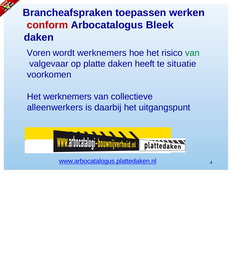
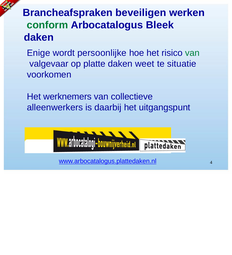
toepassen: toepassen -> beveiligen
conform colour: red -> green
Voren: Voren -> Enige
wordt werknemers: werknemers -> persoonlijke
heeft: heeft -> weet
